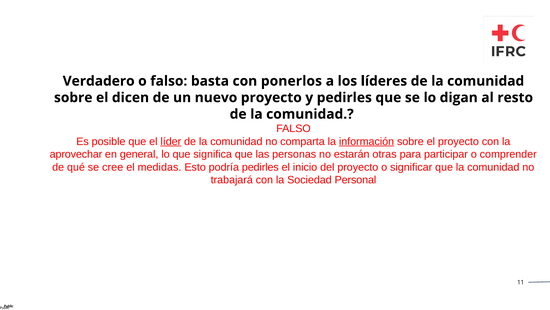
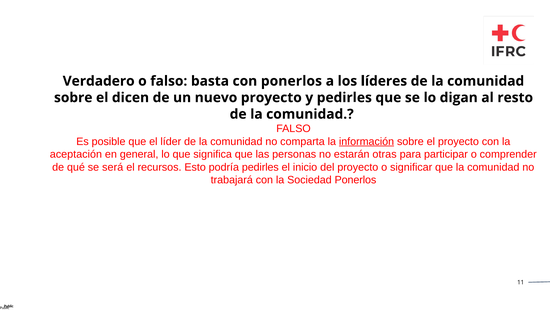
líder underline: present -> none
aprovechar: aprovechar -> aceptación
cree: cree -> será
medidas: medidas -> recursos
Sociedad Personal: Personal -> Ponerlos
